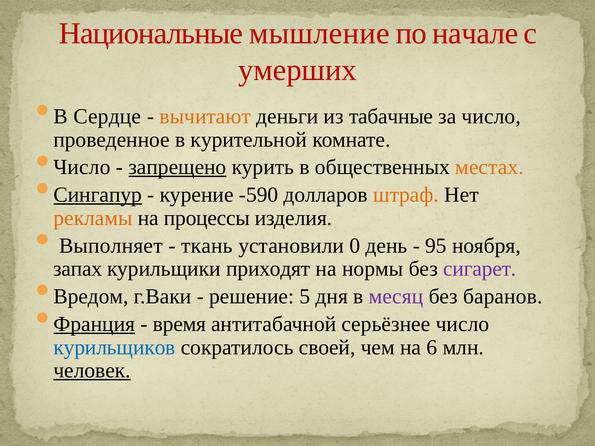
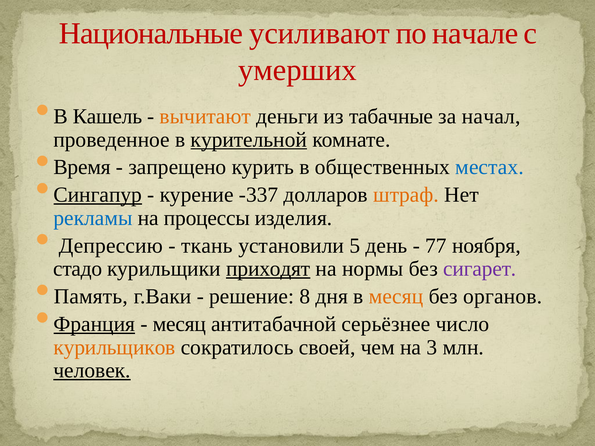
мышление: мышление -> усиливают
Сердце: Сердце -> Кашель
за число: число -> начал
курительной underline: none -> present
Число at (82, 167): Число -> Время
запрещено underline: present -> none
местах colour: orange -> blue
-590: -590 -> -337
рекламы colour: orange -> blue
Выполняет: Выполняет -> Депрессию
0: 0 -> 5
95: 95 -> 77
запах: запах -> стадо
приходят underline: none -> present
Вредом: Вредом -> Память
5: 5 -> 8
месяц at (396, 297) colour: purple -> orange
баранов: баранов -> органов
время at (179, 324): время -> месяц
курильщиков colour: blue -> orange
6: 6 -> 3
